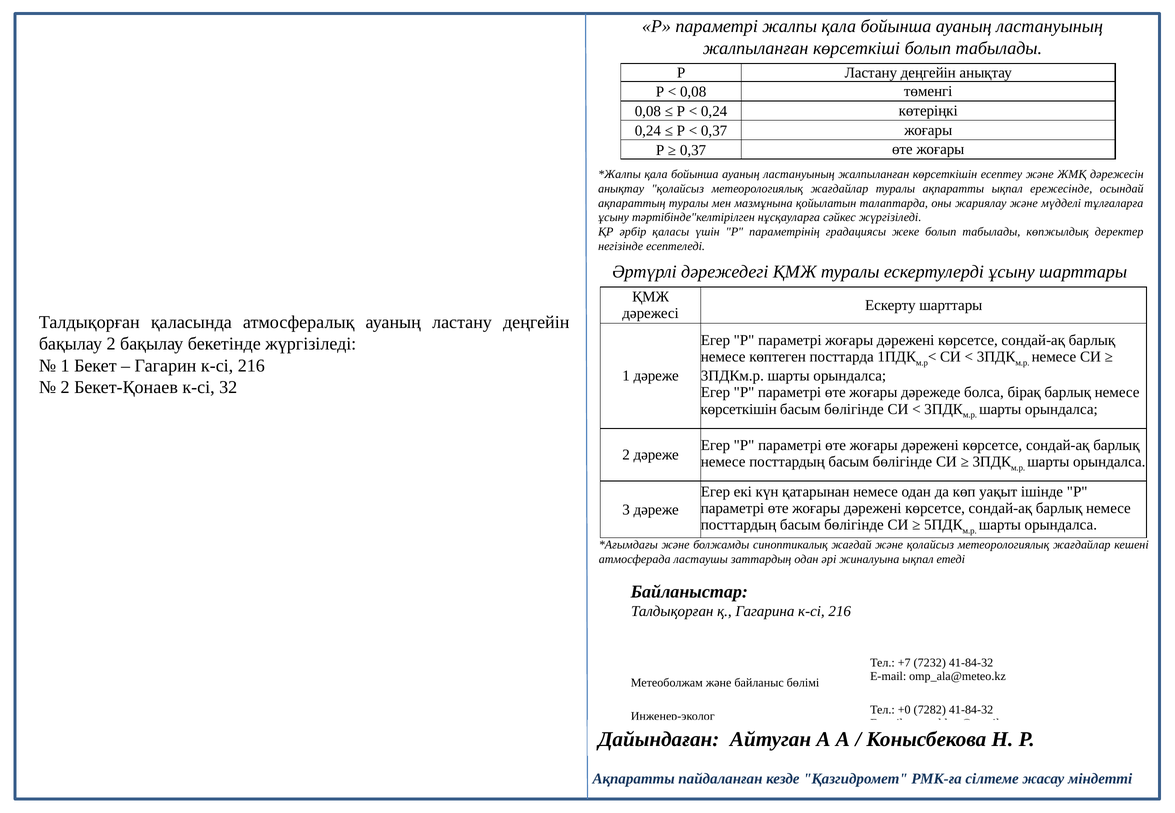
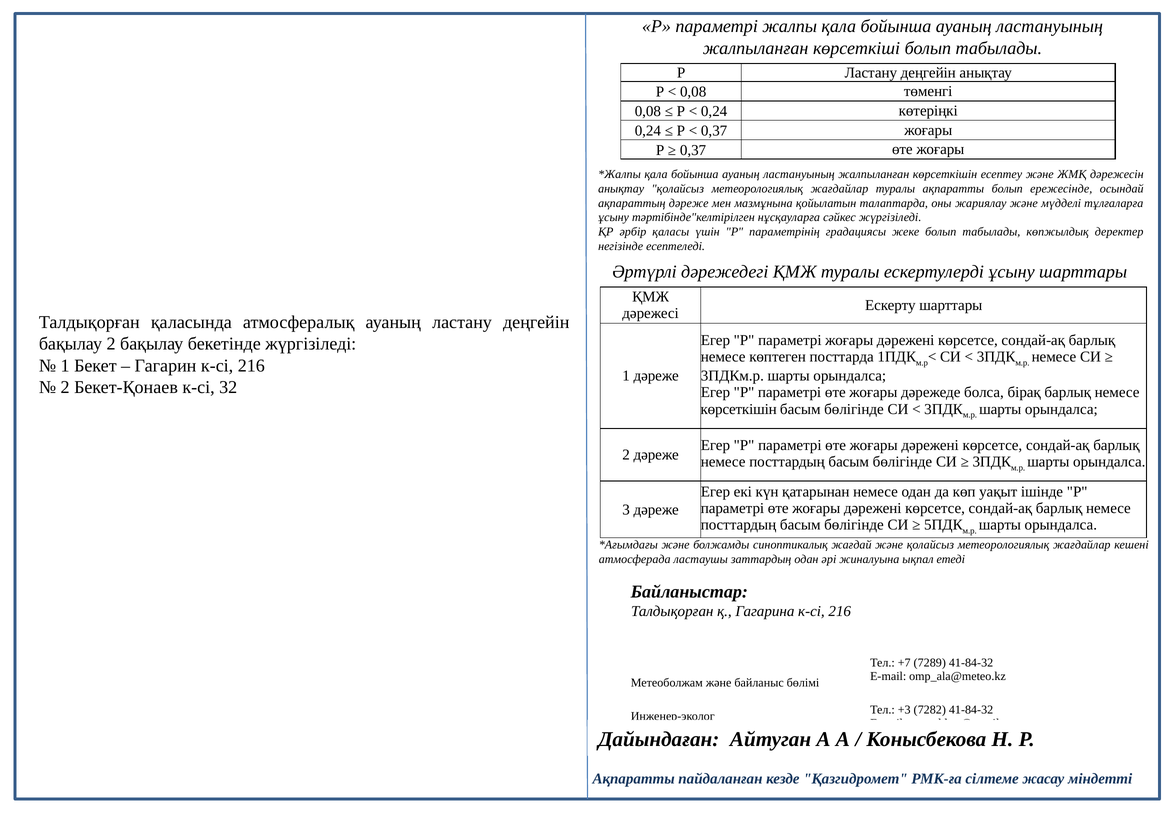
ақпаратты ықпал: ықпал -> болып
ақпараттың туралы: туралы -> дәреже
7232: 7232 -> 7289
+0: +0 -> +3
